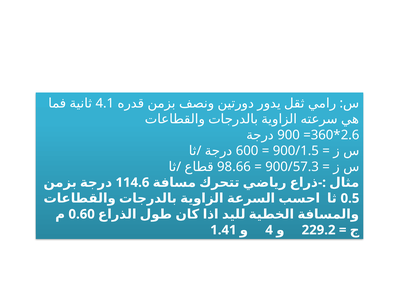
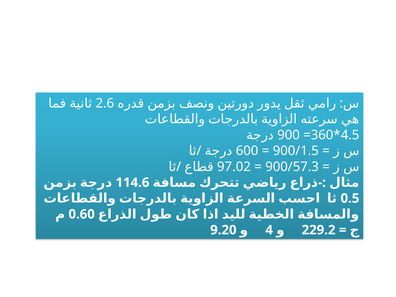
4.1: 4.1 -> 2.6
2.6: 2.6 -> 4.5
98.66: 98.66 -> 97.02
1.41: 1.41 -> 9.20
